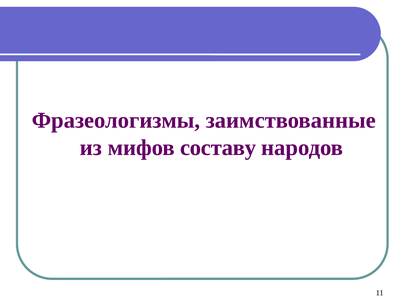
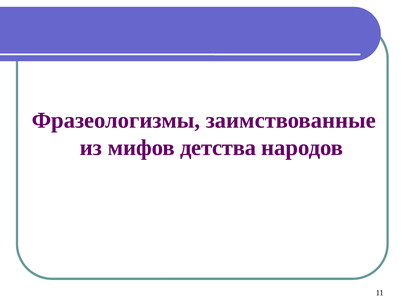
составу: составу -> детства
